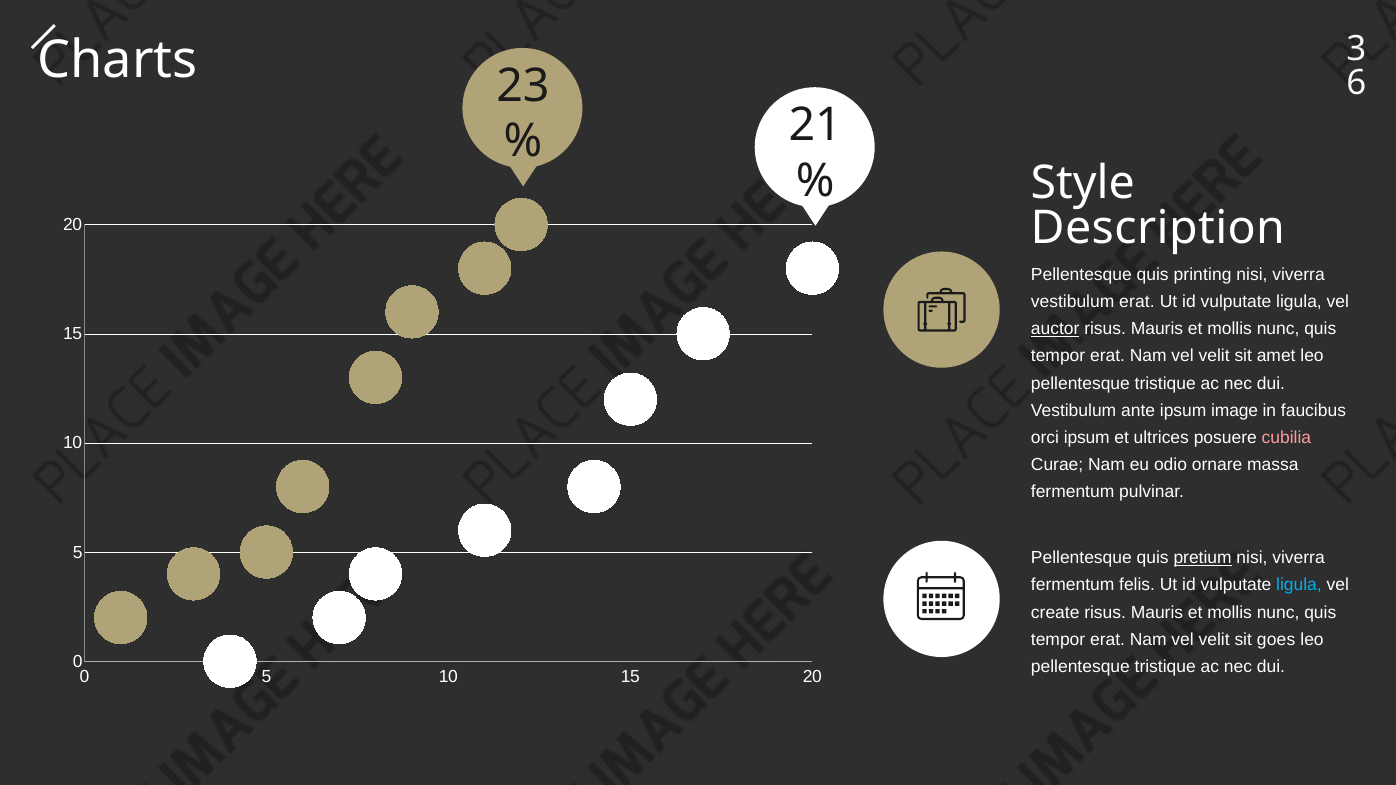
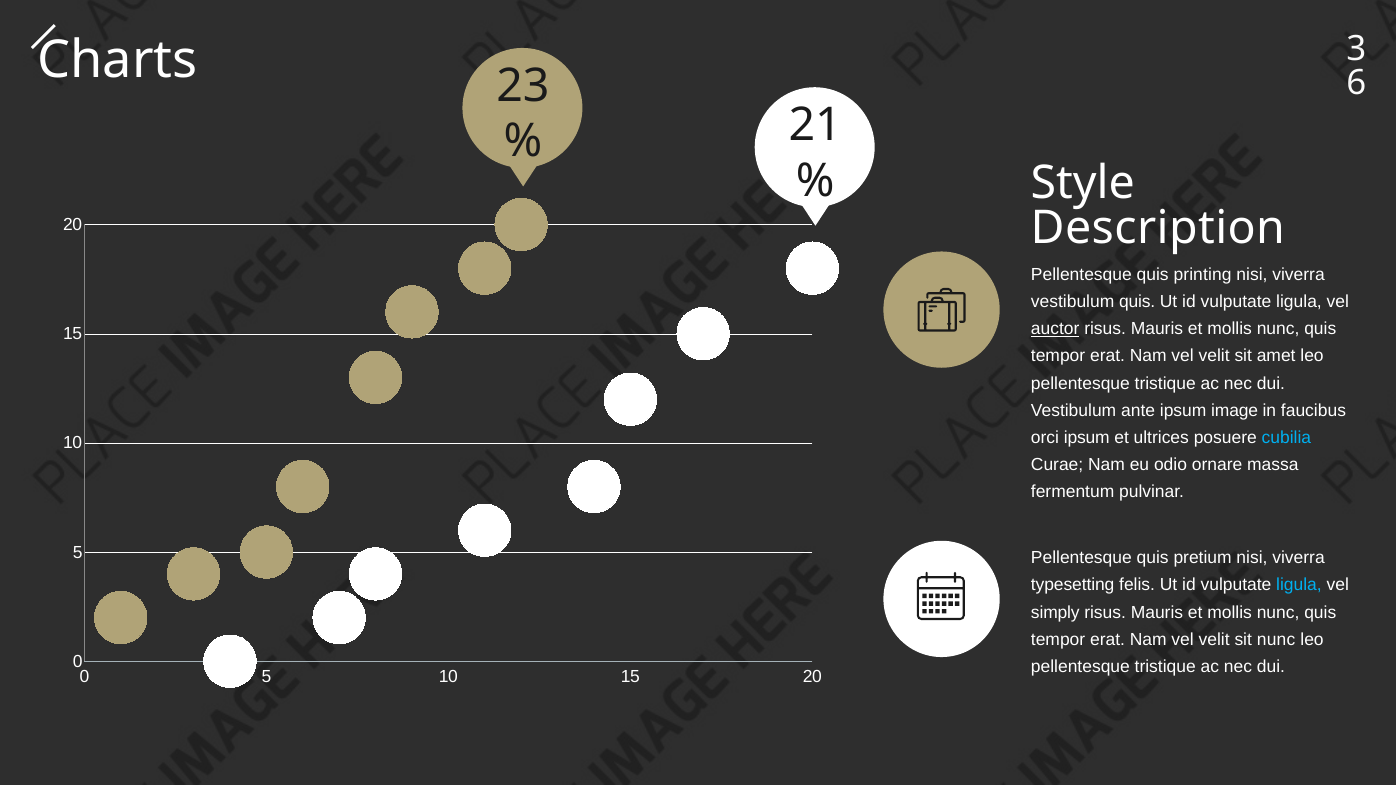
vestibulum erat: erat -> quis
cubilia colour: pink -> light blue
pretium underline: present -> none
fermentum at (1073, 585): fermentum -> typesetting
create: create -> simply
sit goes: goes -> nunc
